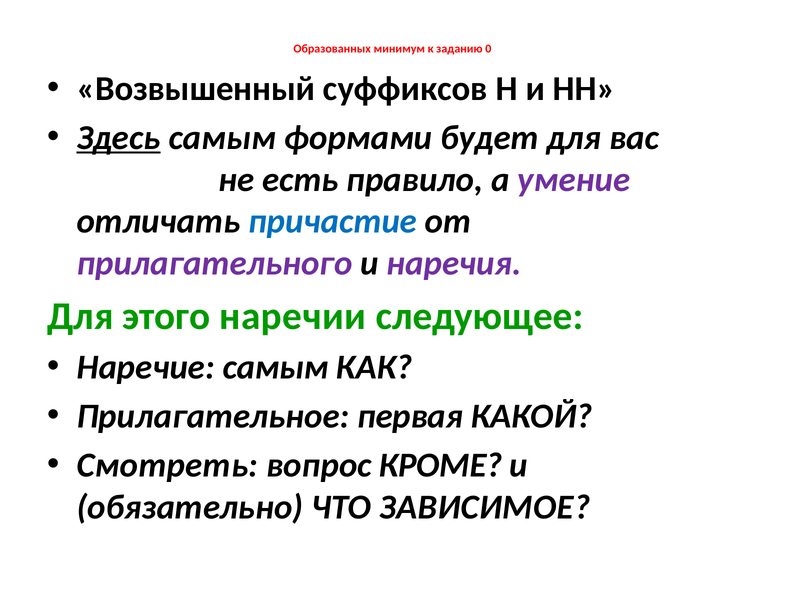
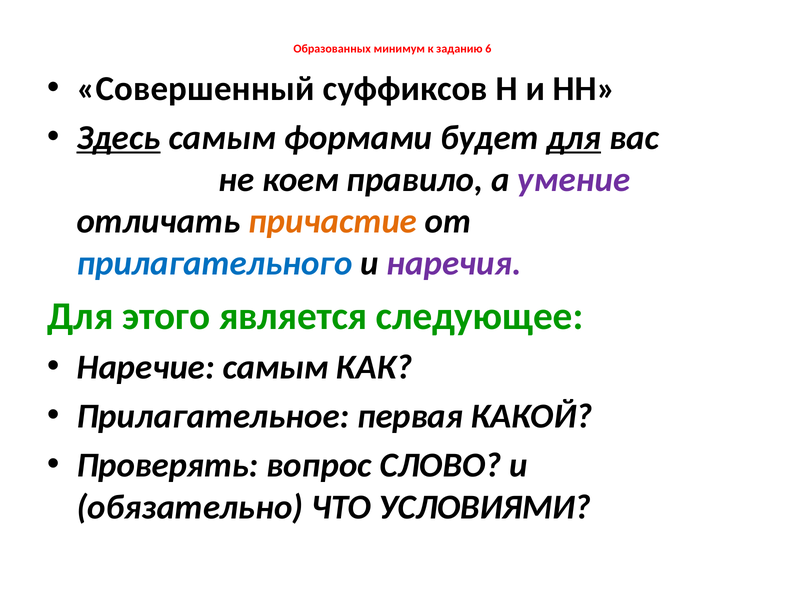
0: 0 -> 6
Возвышенный: Возвышенный -> Совершенный
для at (574, 138) underline: none -> present
есть: есть -> коем
причастие colour: blue -> orange
прилагательного colour: purple -> blue
наречии: наречии -> является
Смотреть: Смотреть -> Проверять
КРОМЕ: КРОМЕ -> СЛОВО
ЗАВИСИМОЕ: ЗАВИСИМОЕ -> УСЛОВИЯМИ
